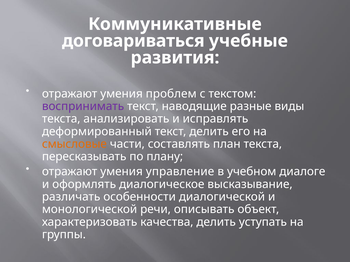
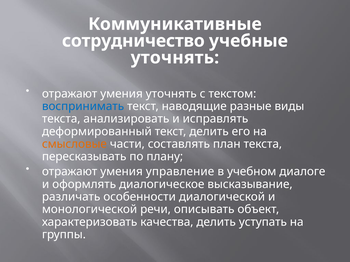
договариваться: договариваться -> сотрудничество
развития at (175, 58): развития -> уточнять
умения проблем: проблем -> уточнять
воспринимать colour: purple -> blue
